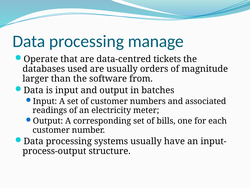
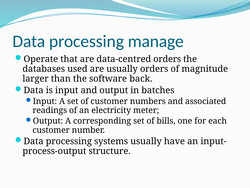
data-centred tickets: tickets -> orders
from: from -> back
